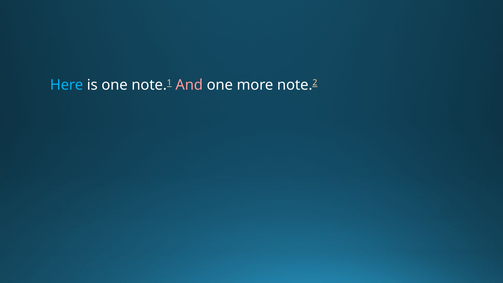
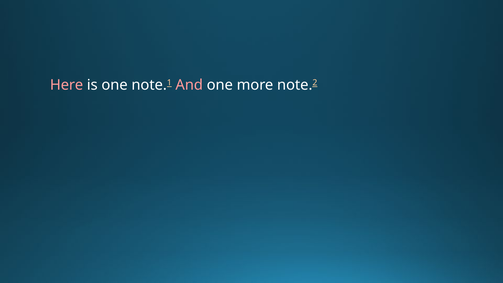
Here colour: light blue -> pink
